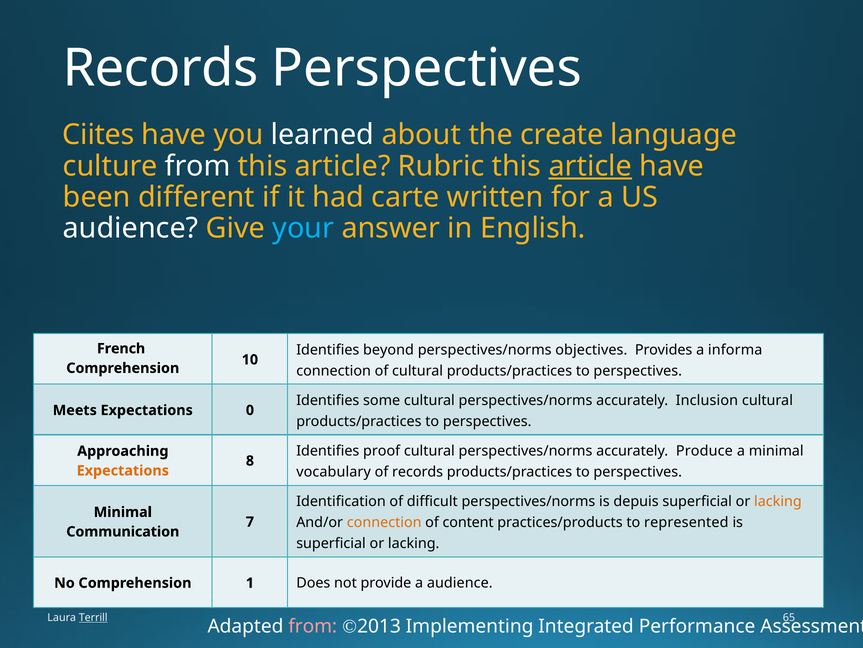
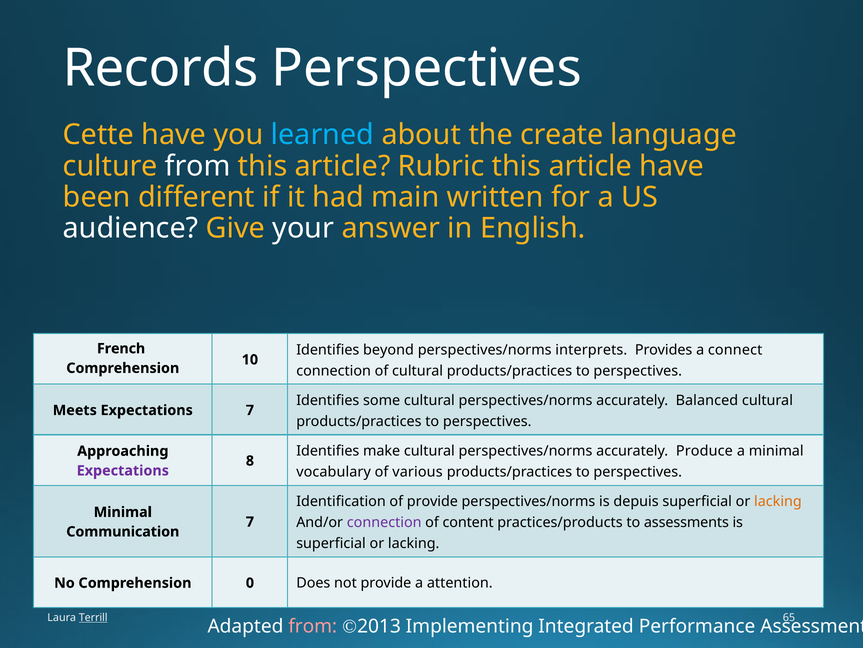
Ciites: Ciites -> Cette
learned colour: white -> light blue
article at (590, 166) underline: present -> none
carte: carte -> main
your colour: light blue -> white
objectives: objectives -> interprets
informa: informa -> connect
Inclusion: Inclusion -> Balanced
Expectations 0: 0 -> 7
proof: proof -> make
of records: records -> various
Expectations at (123, 470) colour: orange -> purple
of difficult: difficult -> provide
connection at (384, 522) colour: orange -> purple
represented: represented -> assessments
1: 1 -> 0
a audience: audience -> attention
